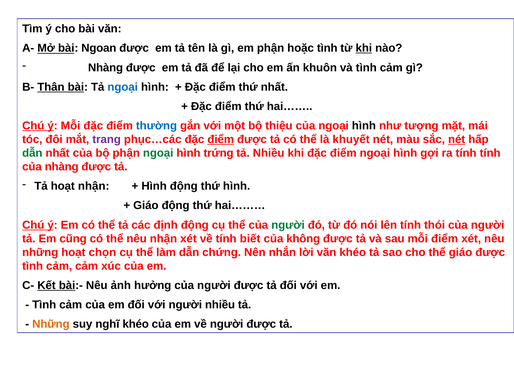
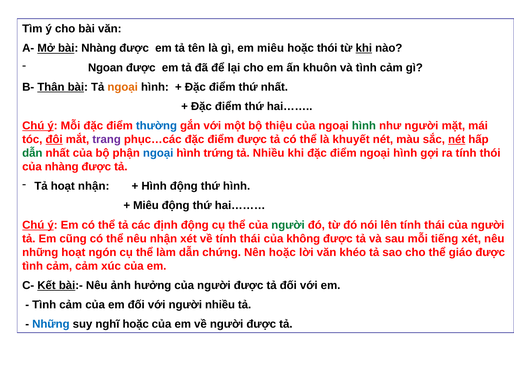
bài Ngoan: Ngoan -> Nhàng
em phận: phận -> miêu
hoặc tình: tình -> thói
Nhàng at (106, 68): Nhàng -> Ngoan
ngoại at (123, 87) colour: blue -> orange
hình at (364, 126) colour: black -> green
như tượng: tượng -> người
đôi underline: none -> present
điểm at (221, 140) underline: present -> none
ngoại at (158, 153) colour: green -> blue
tính tính: tính -> thói
Giáo at (146, 206): Giáo -> Miêu
lên tính thói: thói -> thái
về tính biết: biết -> thái
mỗi điểm: điểm -> tiếng
chọn: chọn -> ngón
Nên nhắn: nhắn -> hoặc
Những at (51, 325) colour: orange -> blue
nghĩ khéo: khéo -> hoặc
